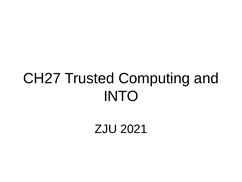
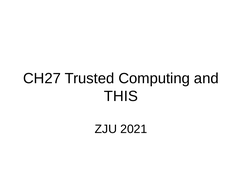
INTO: INTO -> THIS
